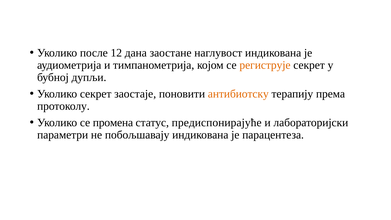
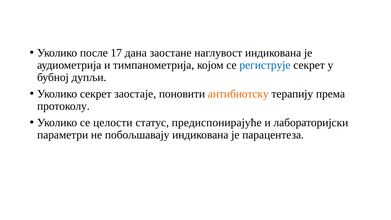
12: 12 -> 17
региструје colour: orange -> blue
промена: промена -> целости
